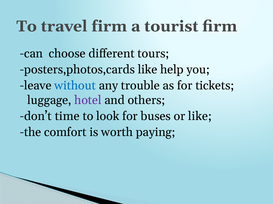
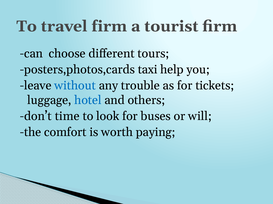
posters,photos,cards like: like -> taxi
hotel colour: purple -> blue
or like: like -> will
